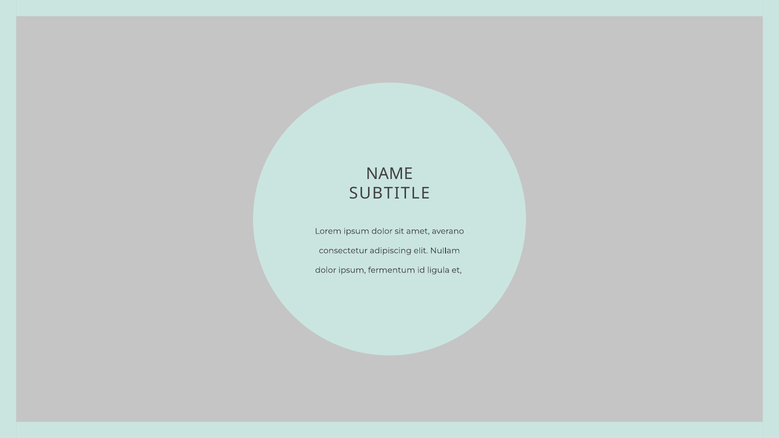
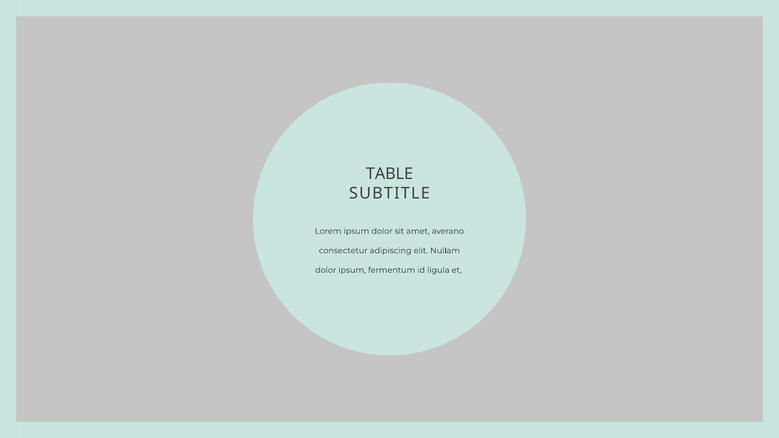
NAME: NAME -> TABLE
